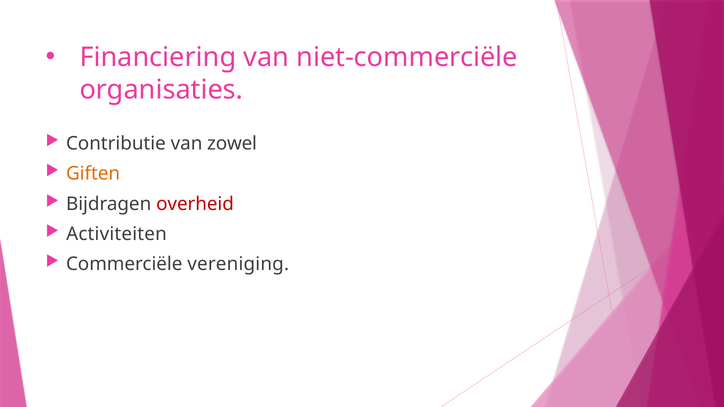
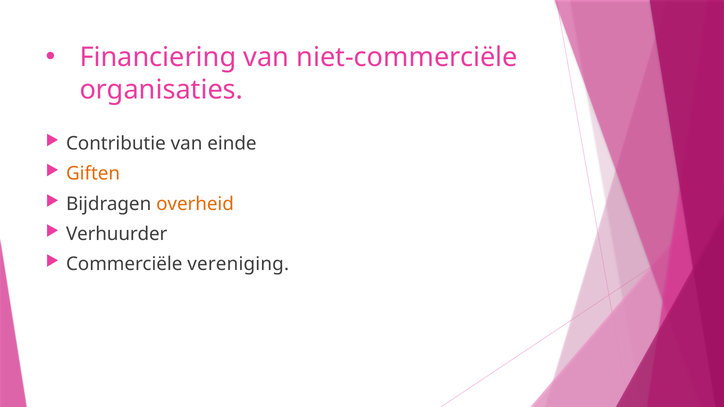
zowel: zowel -> einde
overheid colour: red -> orange
Activiteiten: Activiteiten -> Verhuurder
